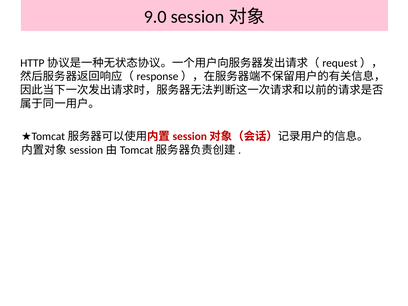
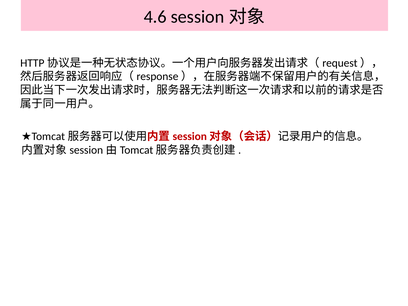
9.0: 9.0 -> 4.6
